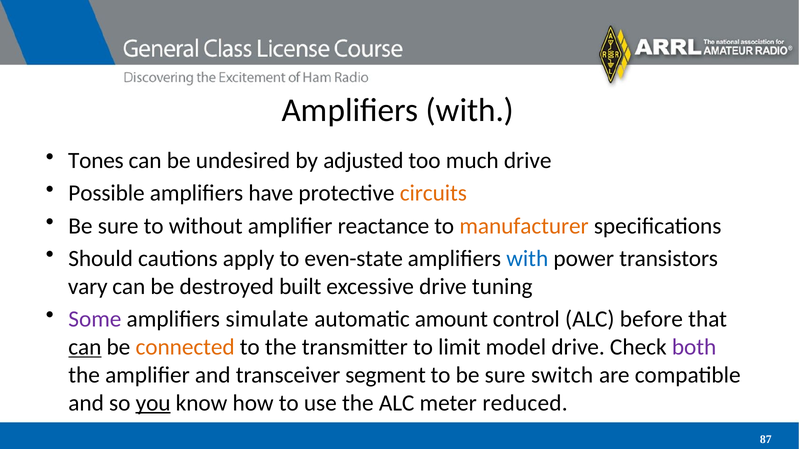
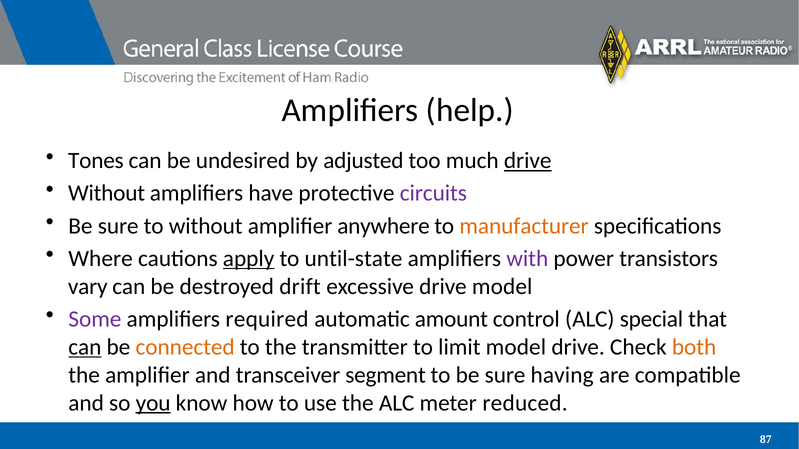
with at (470, 110): with -> help
drive at (528, 161) underline: none -> present
Possible at (106, 193): Possible -> Without
circuits colour: orange -> purple
reactance: reactance -> anywhere
Should: Should -> Where
apply underline: none -> present
even-state: even-state -> until-state
with at (527, 259) colour: blue -> purple
built: built -> drift
drive tuning: tuning -> model
simulate: simulate -> required
before: before -> special
both colour: purple -> orange
switch: switch -> having
